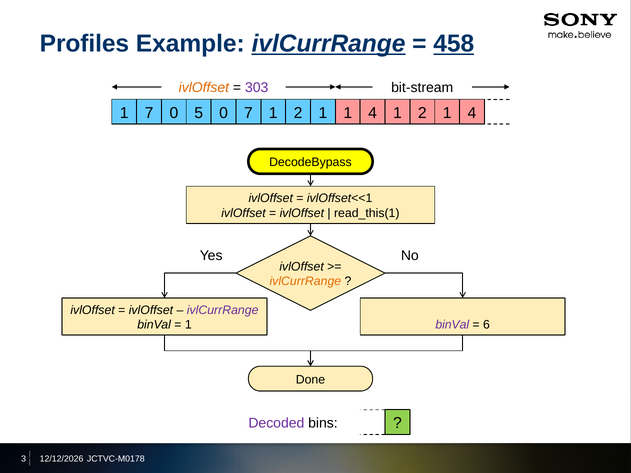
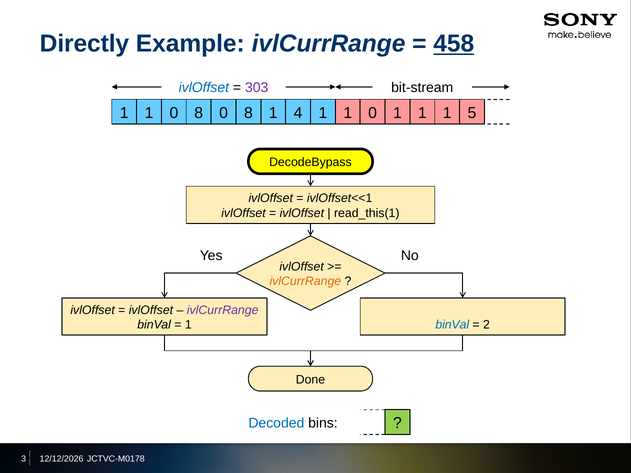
Profiles: Profiles -> Directly
ivlCurrRange at (329, 44) underline: present -> none
ivlOffset at (204, 88) colour: orange -> blue
7 at (149, 113): 7 -> 1
5 at (199, 113): 5 -> 8
7 at (248, 113): 7 -> 8
2 at (298, 113): 2 -> 4
4 at (373, 113): 4 -> 0
2 at (422, 113): 2 -> 1
4 at (472, 113): 4 -> 5
binVal at (452, 325) colour: purple -> blue
6: 6 -> 2
Decoded colour: purple -> blue
